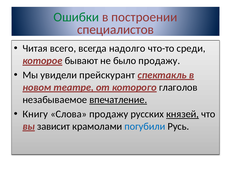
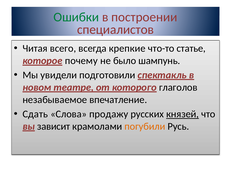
надолго: надолго -> крепкие
среди: среди -> статье
бывают: бывают -> почему
было продажу: продажу -> шампунь
прейскурант: прейскурант -> подготовили
впечатление underline: present -> none
Книгу: Книгу -> Сдать
погубили colour: blue -> orange
